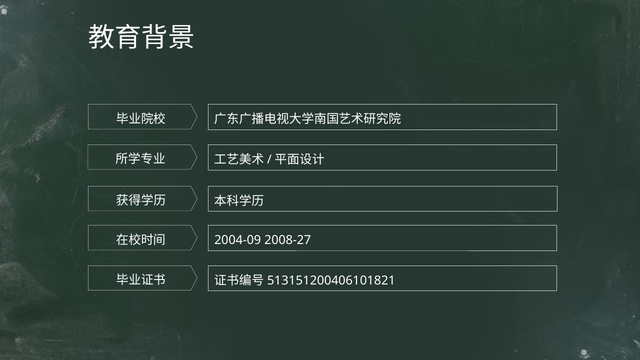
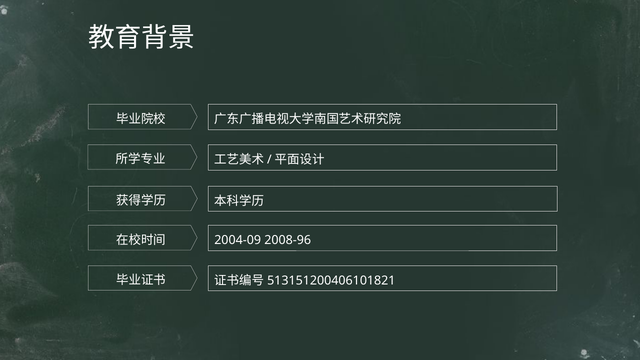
2008-27: 2008-27 -> 2008-96
